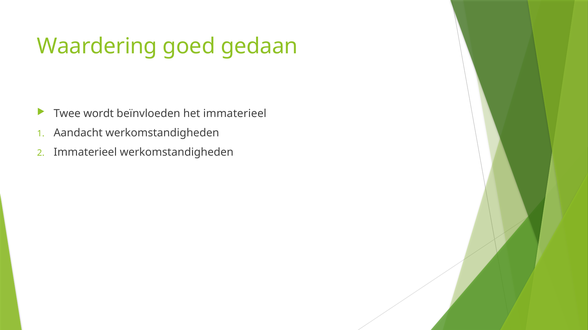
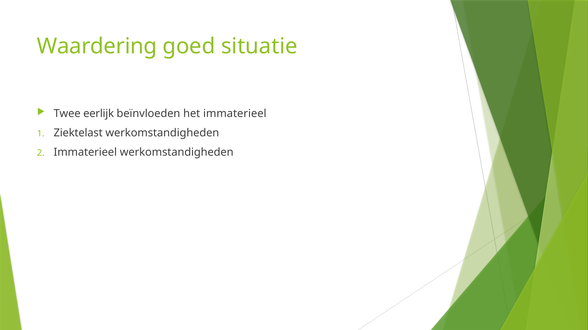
gedaan: gedaan -> situatie
wordt: wordt -> eerlijk
Aandacht: Aandacht -> Ziektelast
